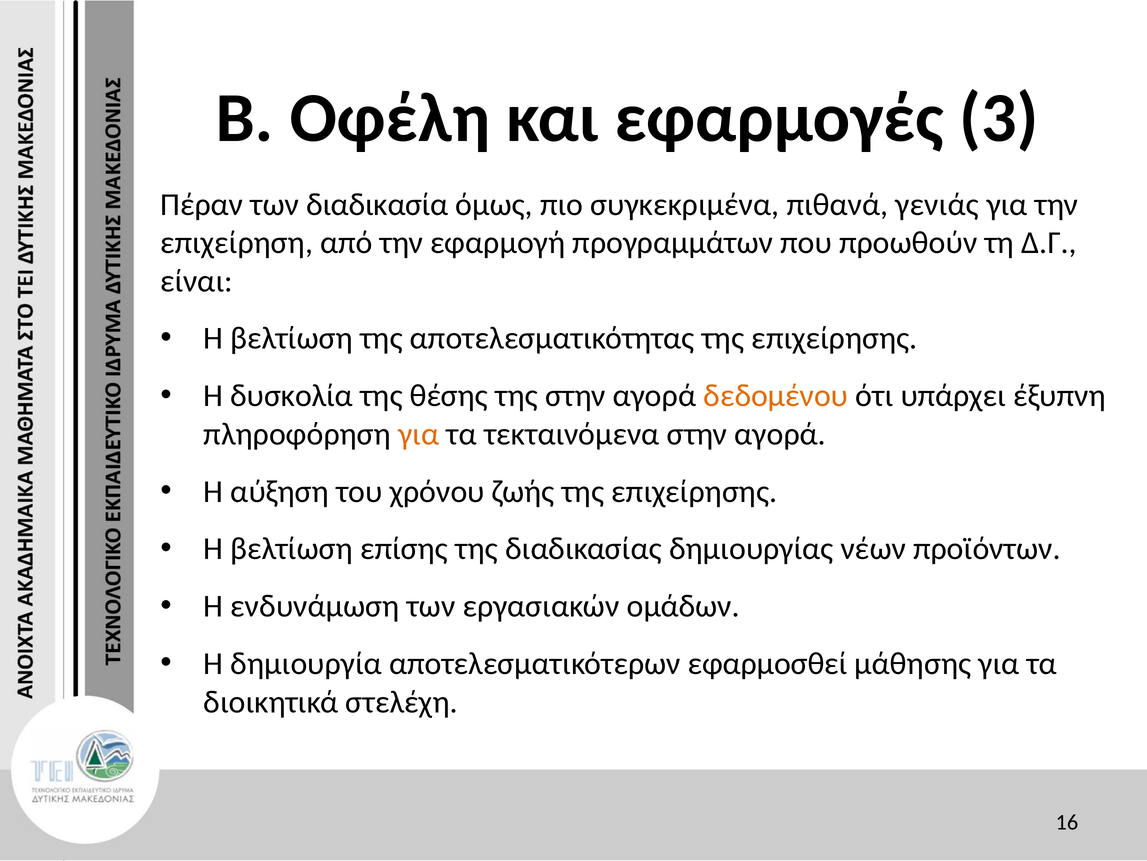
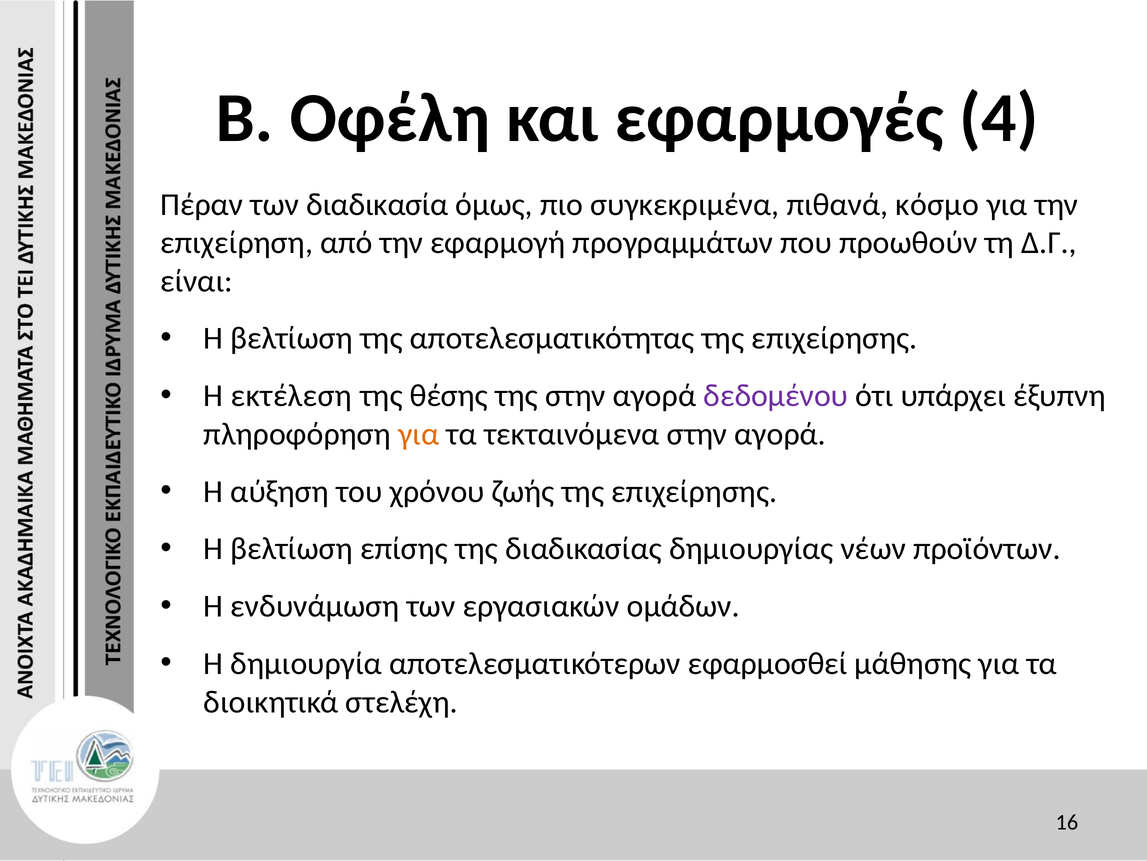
3: 3 -> 4
γενιάς: γενιάς -> κόσμο
δυσκολία: δυσκολία -> εκτέλεση
δεδομένου colour: orange -> purple
